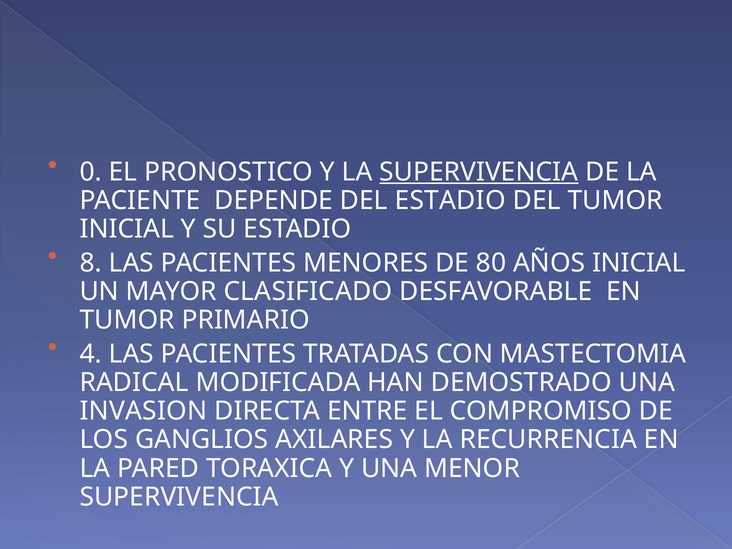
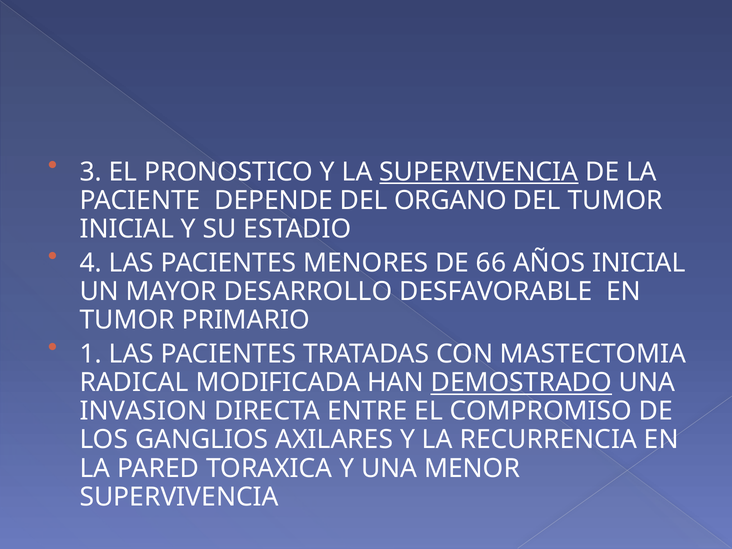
0: 0 -> 3
DEL ESTADIO: ESTADIO -> ORGANO
8: 8 -> 4
80: 80 -> 66
CLASIFICADO: CLASIFICADO -> DESARROLLO
4: 4 -> 1
DEMOSTRADO underline: none -> present
